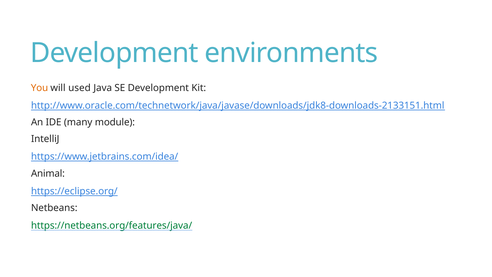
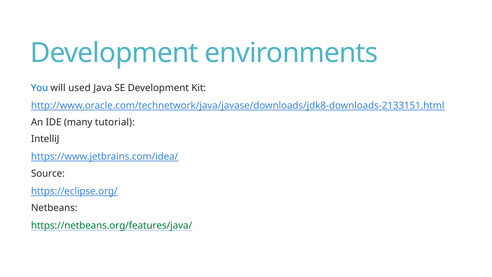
You colour: orange -> blue
module: module -> tutorial
Animal: Animal -> Source
